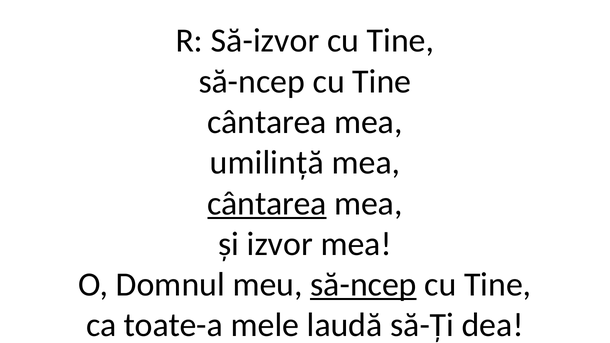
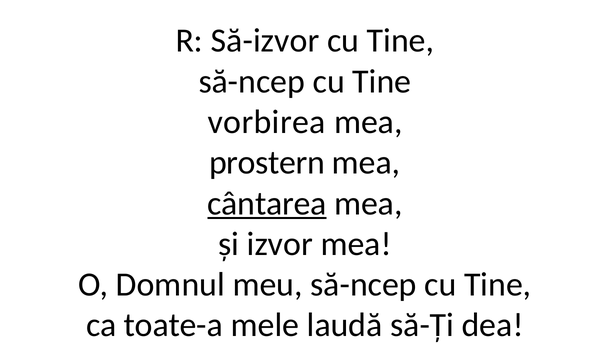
cântarea at (267, 122): cântarea -> vorbirea
umilință: umilință -> prostern
să-ncep at (363, 285) underline: present -> none
